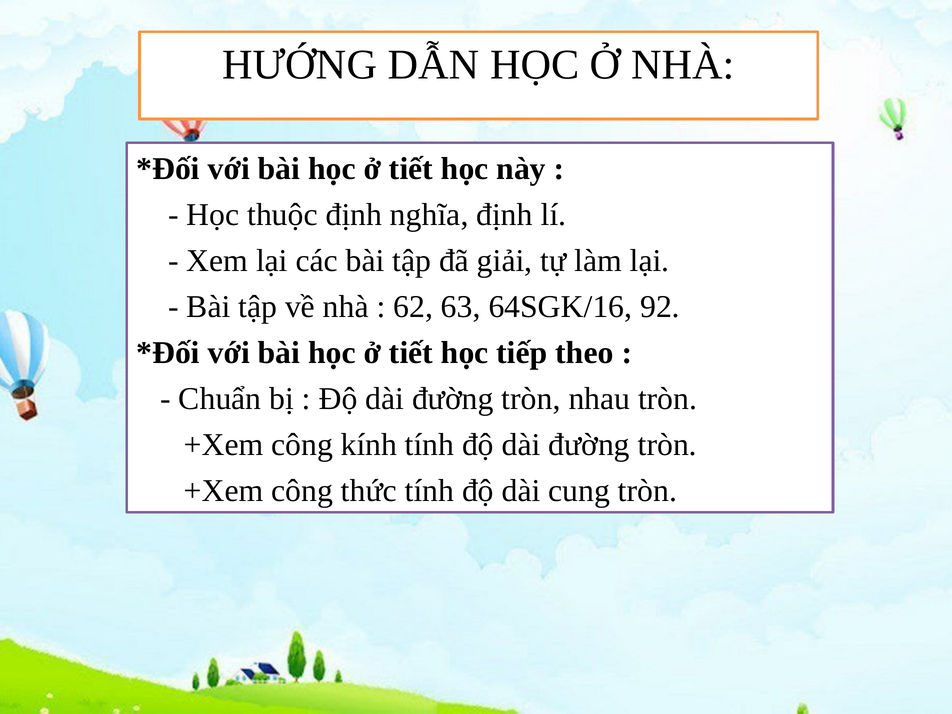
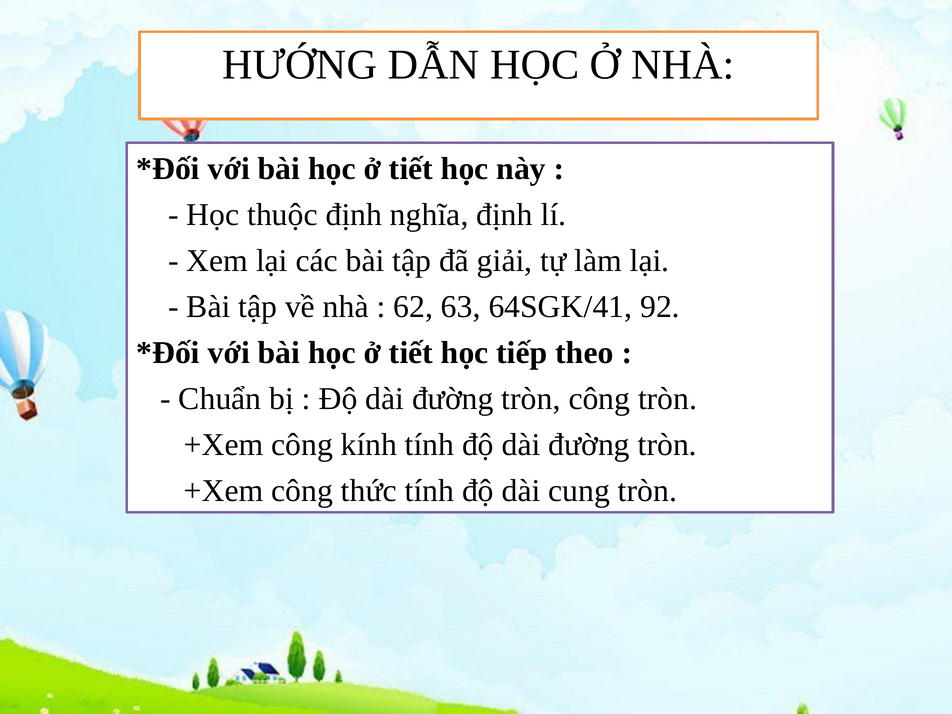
64SGK/16: 64SGK/16 -> 64SGK/41
tròn nhau: nhau -> công
